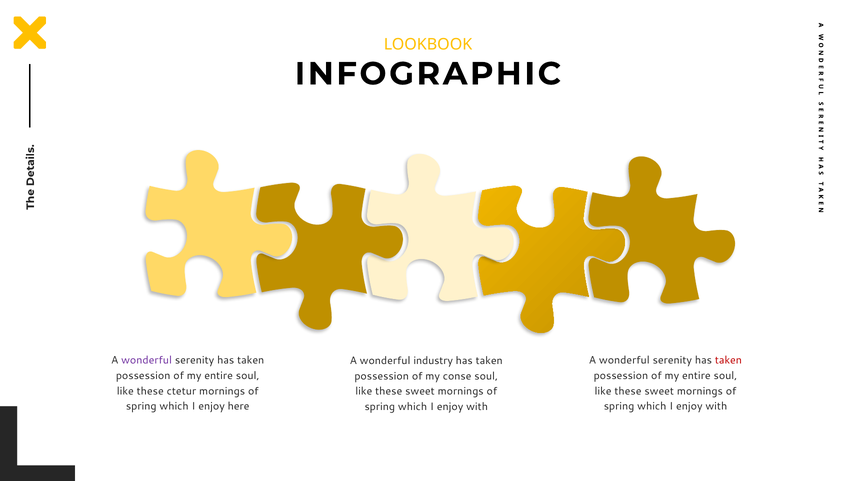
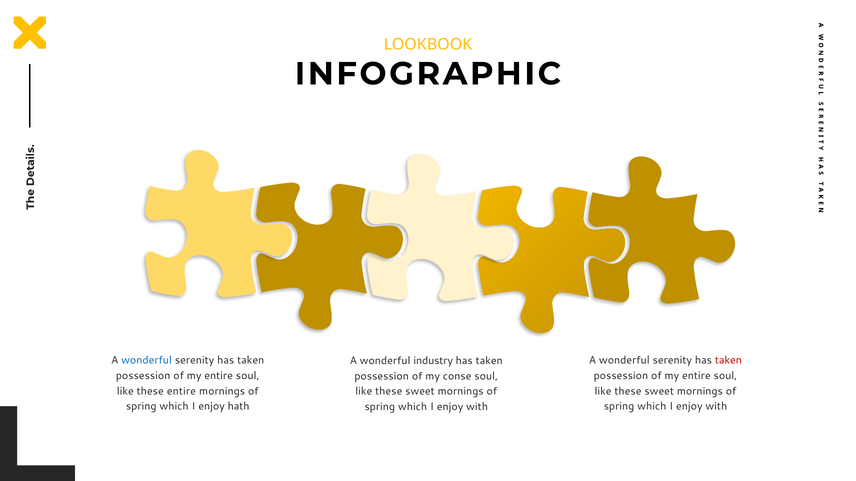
wonderful at (147, 361) colour: purple -> blue
these ctetur: ctetur -> entire
here: here -> hath
